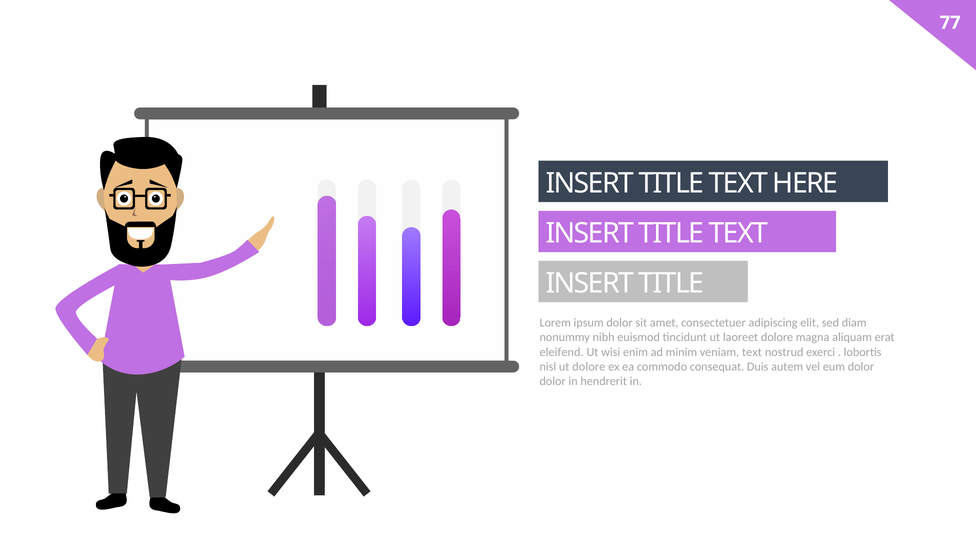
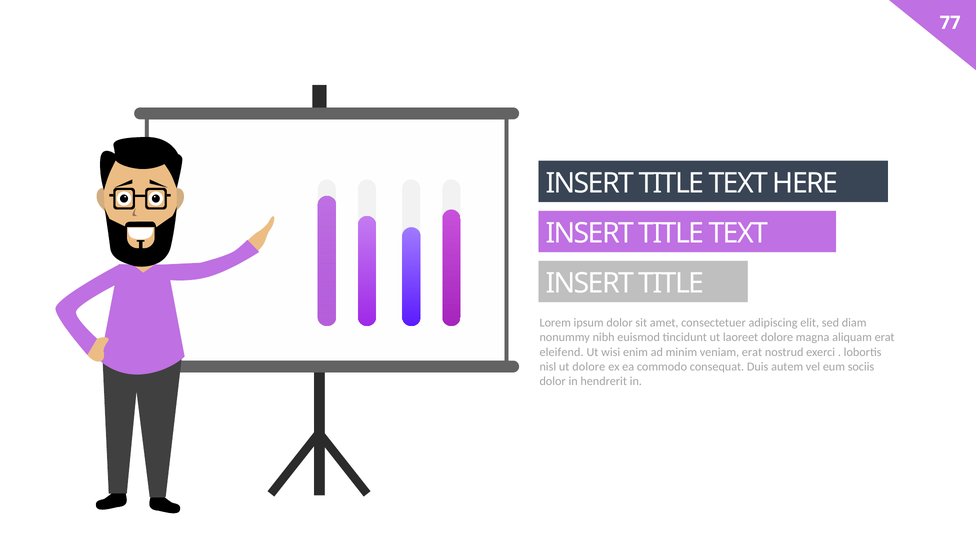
veniam text: text -> erat
eum dolor: dolor -> sociis
